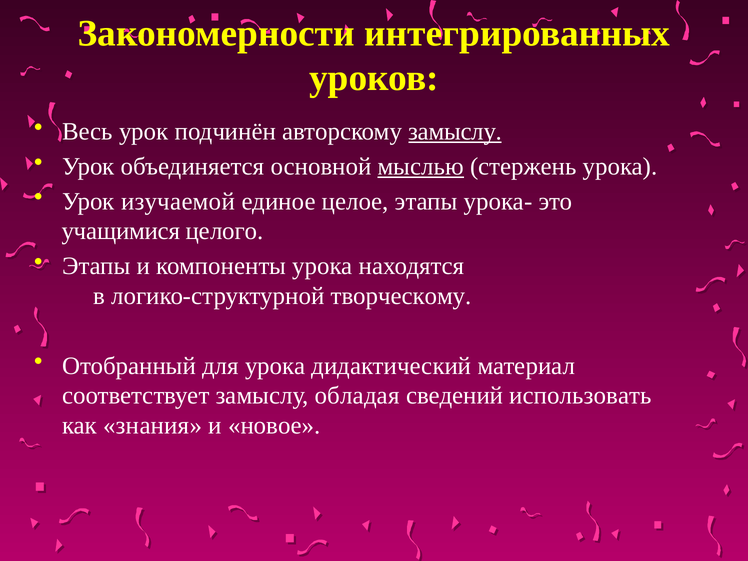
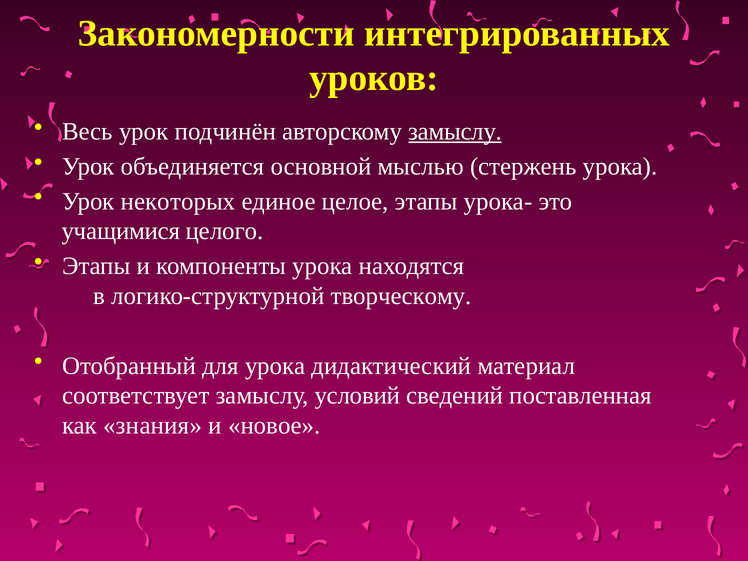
мыслью underline: present -> none
изучаемой: изучаемой -> некоторых
обладая: обладая -> условий
использовать: использовать -> поставленная
